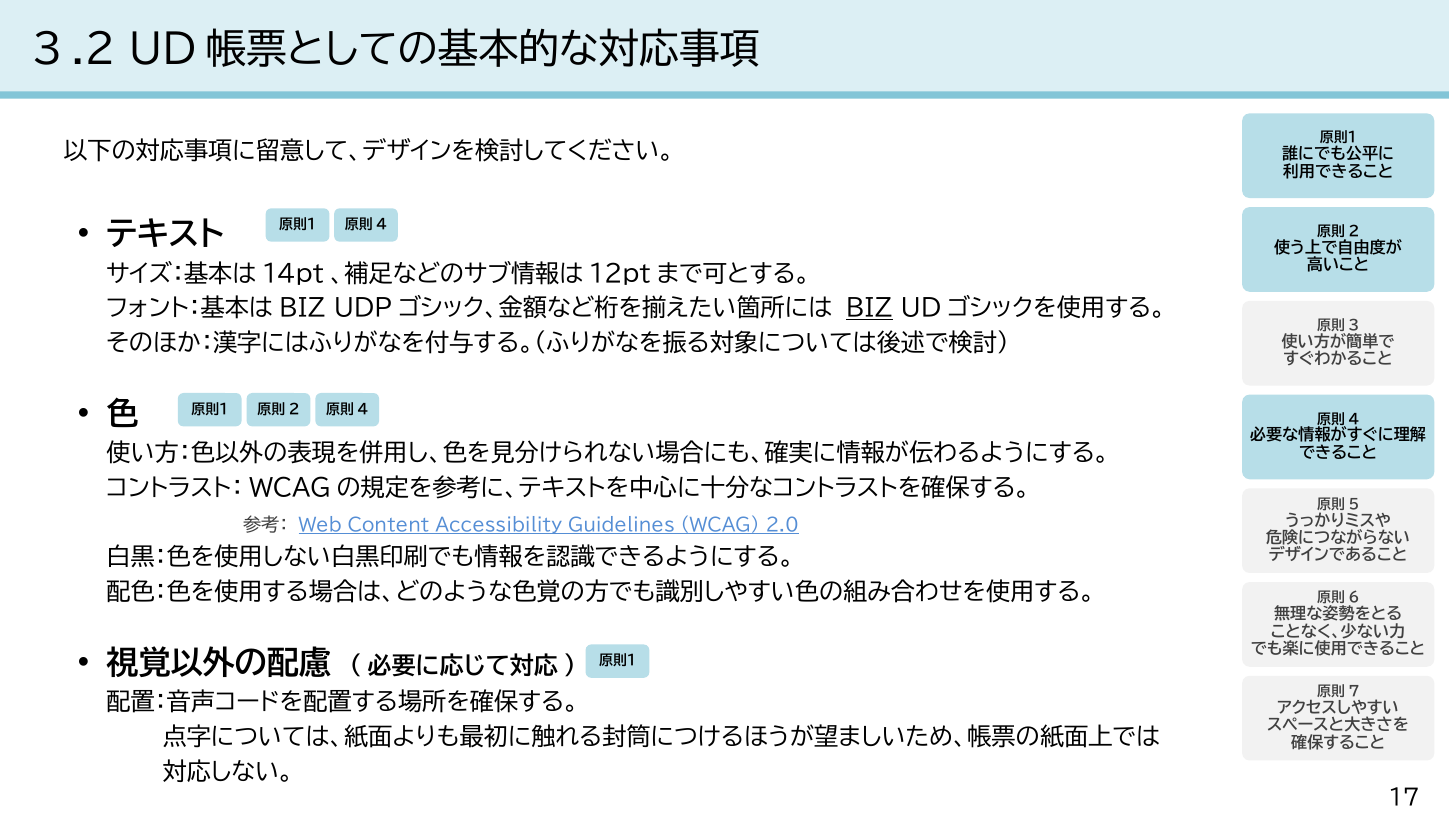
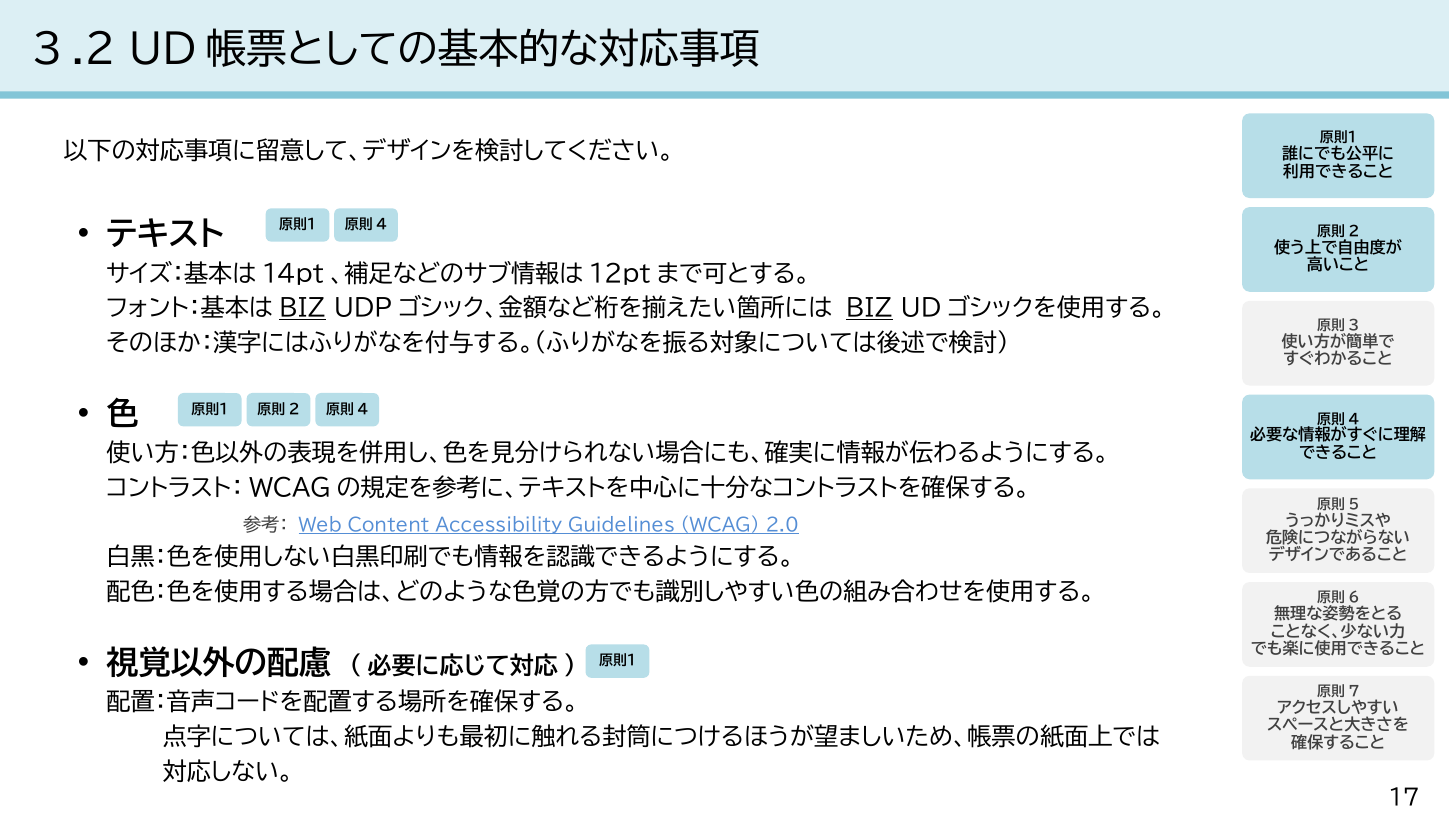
BIZ at (302, 309) underline: none -> present
